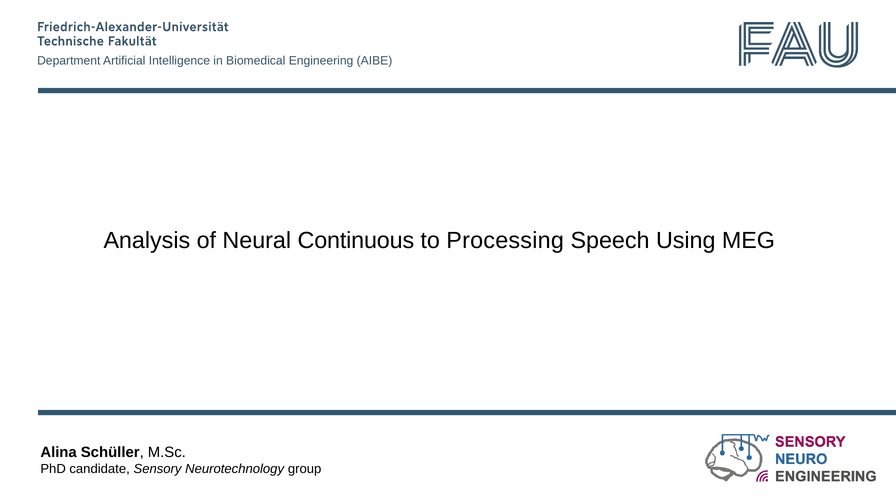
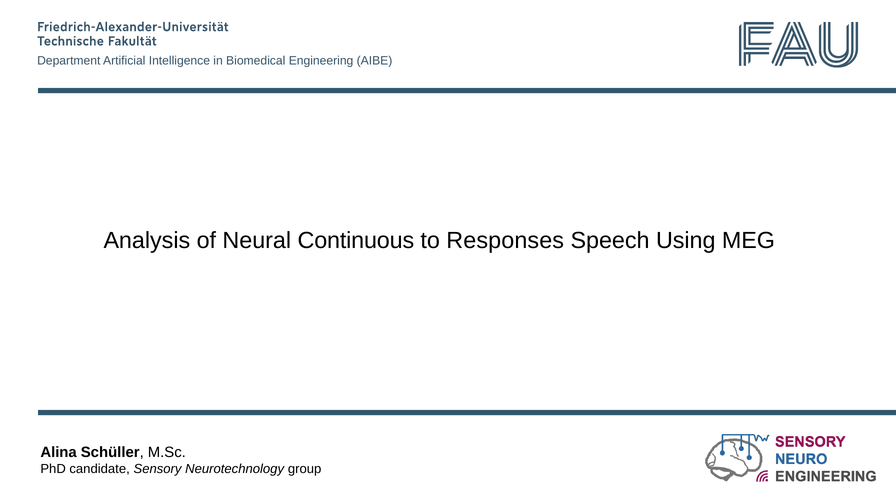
Processing: Processing -> Responses
